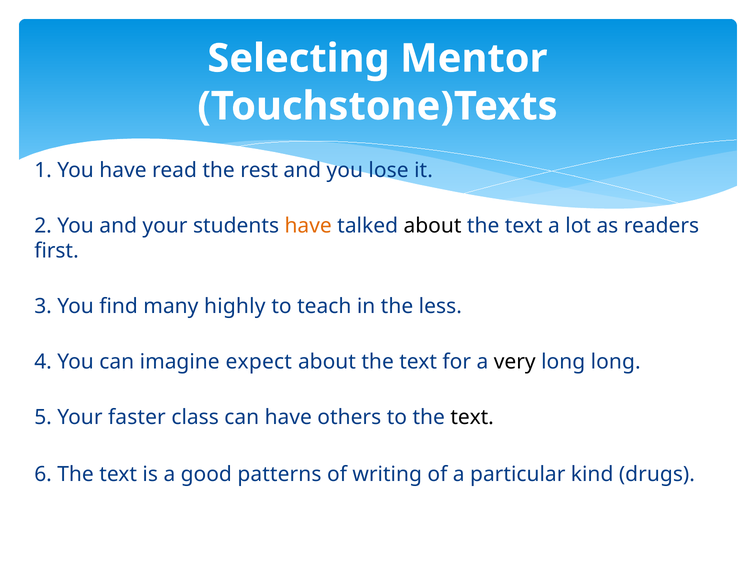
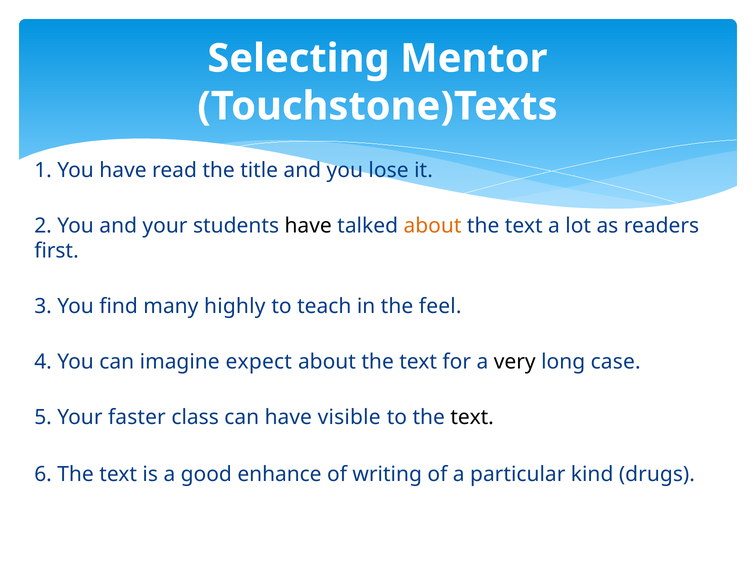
rest: rest -> title
have at (308, 226) colour: orange -> black
about at (433, 226) colour: black -> orange
less: less -> feel
long long: long -> case
others: others -> visible
patterns: patterns -> enhance
